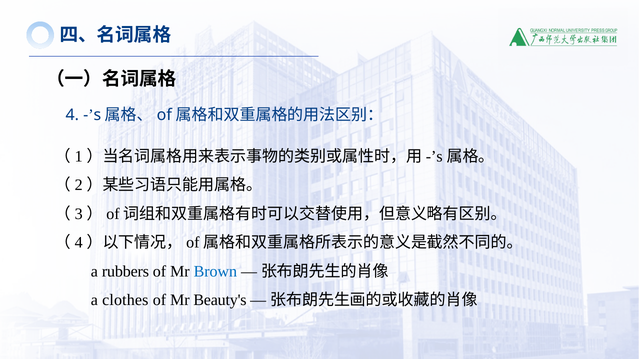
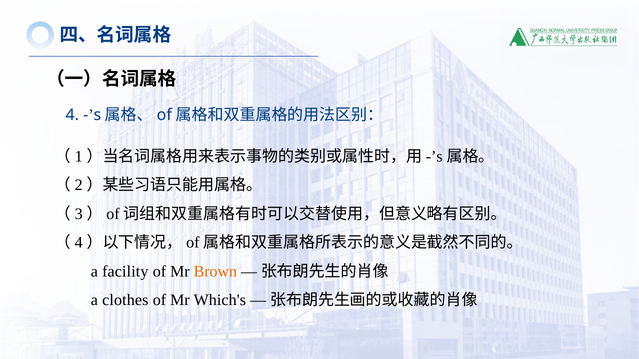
rubbers: rubbers -> facility
Brown colour: blue -> orange
Beauty's: Beauty's -> Which's
